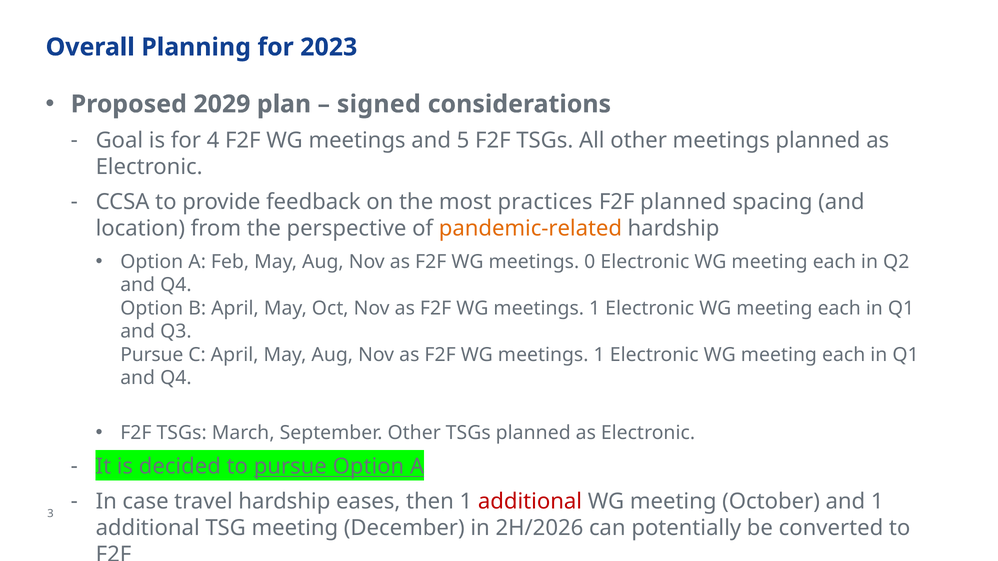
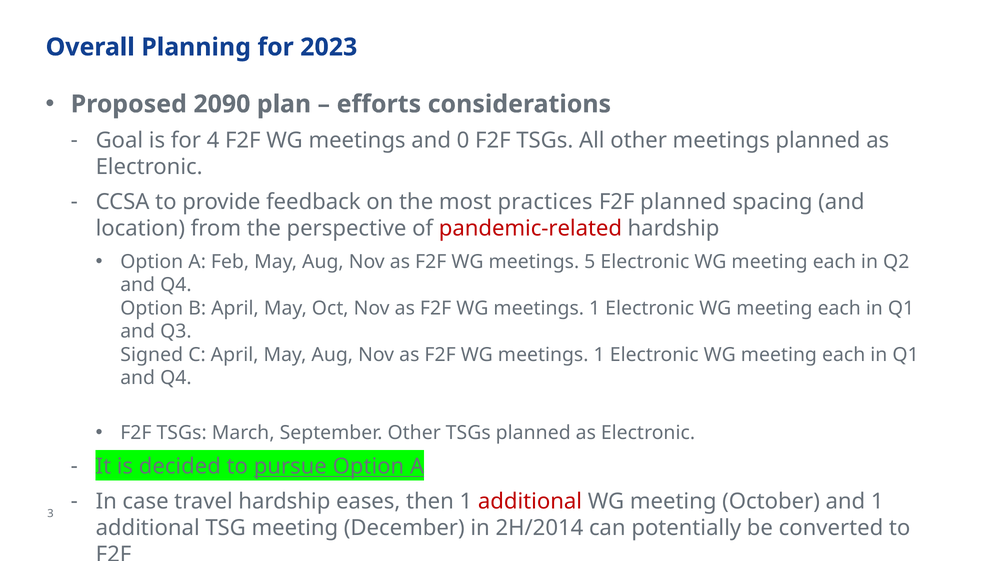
2029: 2029 -> 2090
signed: signed -> efforts
5: 5 -> 0
pandemic-related colour: orange -> red
0: 0 -> 5
Pursue at (152, 355): Pursue -> Signed
2H/2026: 2H/2026 -> 2H/2014
